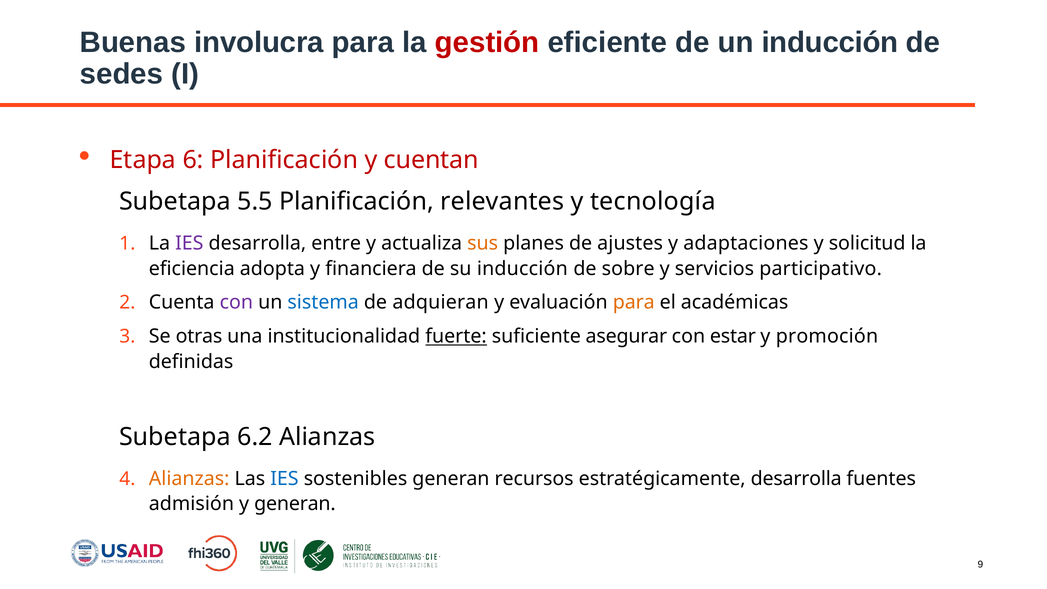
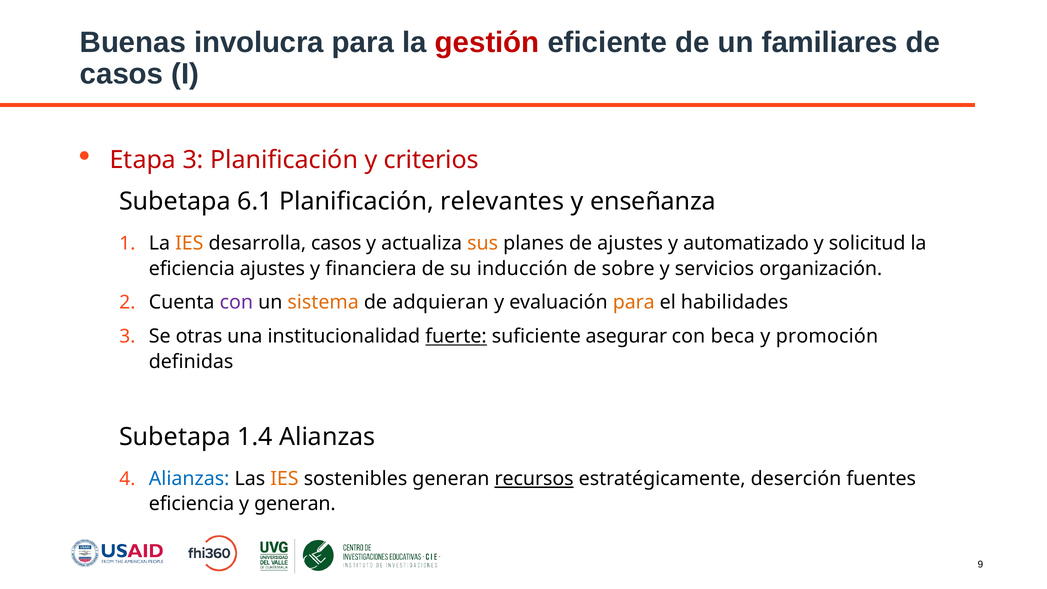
un inducción: inducción -> familiares
sedes at (122, 74): sedes -> casos
Etapa 6: 6 -> 3
cuentan: cuentan -> criterios
5.5: 5.5 -> 6.1
tecnología: tecnología -> enseñanza
IES at (189, 243) colour: purple -> orange
desarrolla entre: entre -> casos
adaptaciones: adaptaciones -> automatizado
eficiencia adopta: adopta -> ajustes
participativo: participativo -> organización
sistema colour: blue -> orange
académicas: académicas -> habilidades
estar: estar -> beca
6.2: 6.2 -> 1.4
Alianzas at (189, 479) colour: orange -> blue
IES at (284, 479) colour: blue -> orange
recursos underline: none -> present
estratégicamente desarrolla: desarrolla -> deserción
admisión at (191, 504): admisión -> eficiencia
